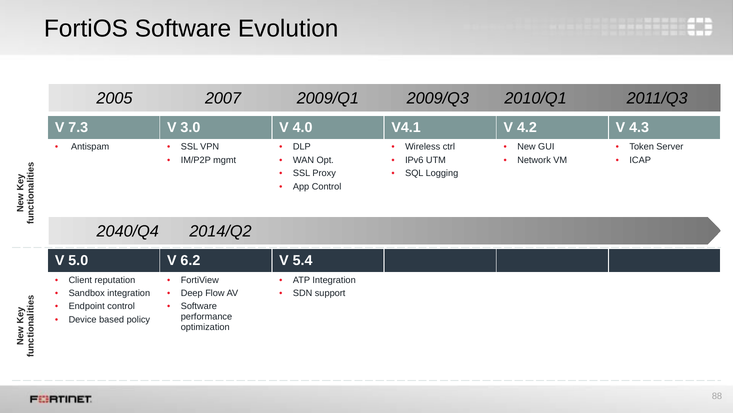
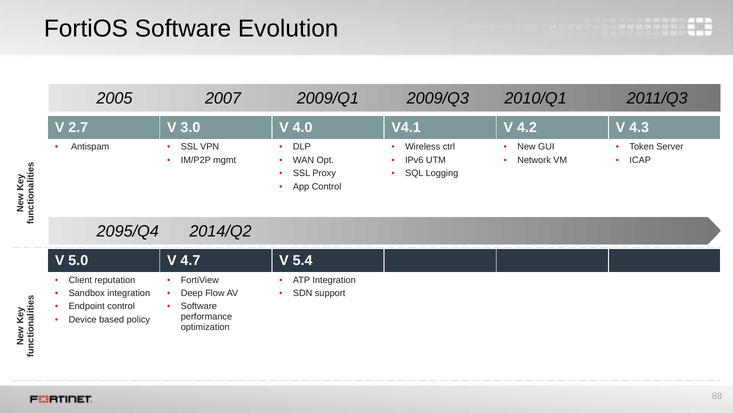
7.3: 7.3 -> 2.7
2040/Q4: 2040/Q4 -> 2095/Q4
6.2: 6.2 -> 4.7
